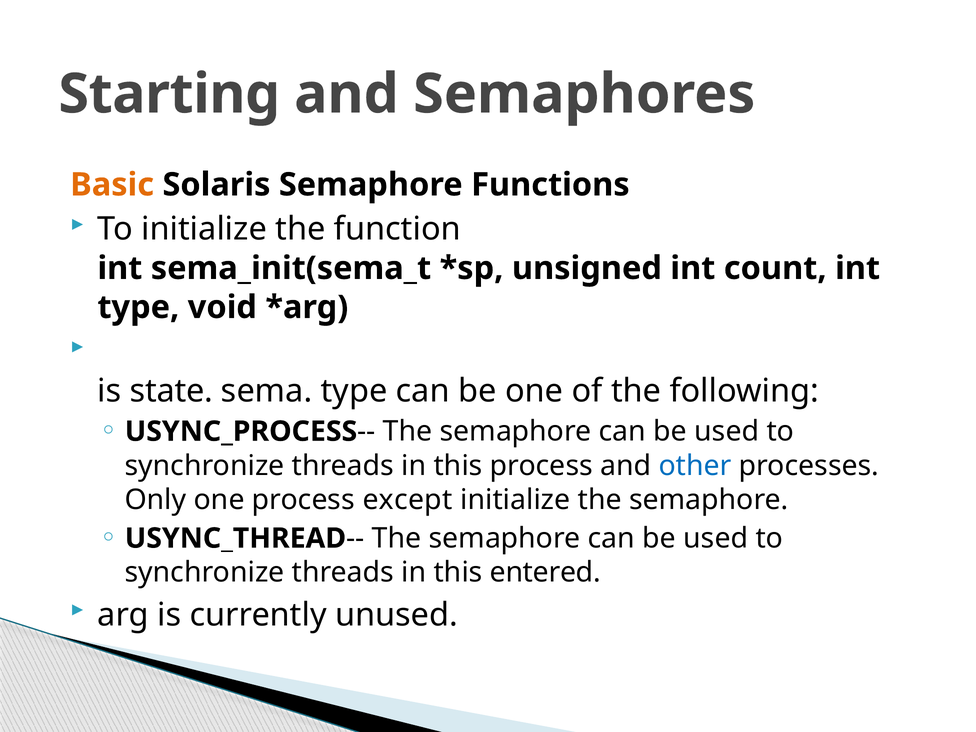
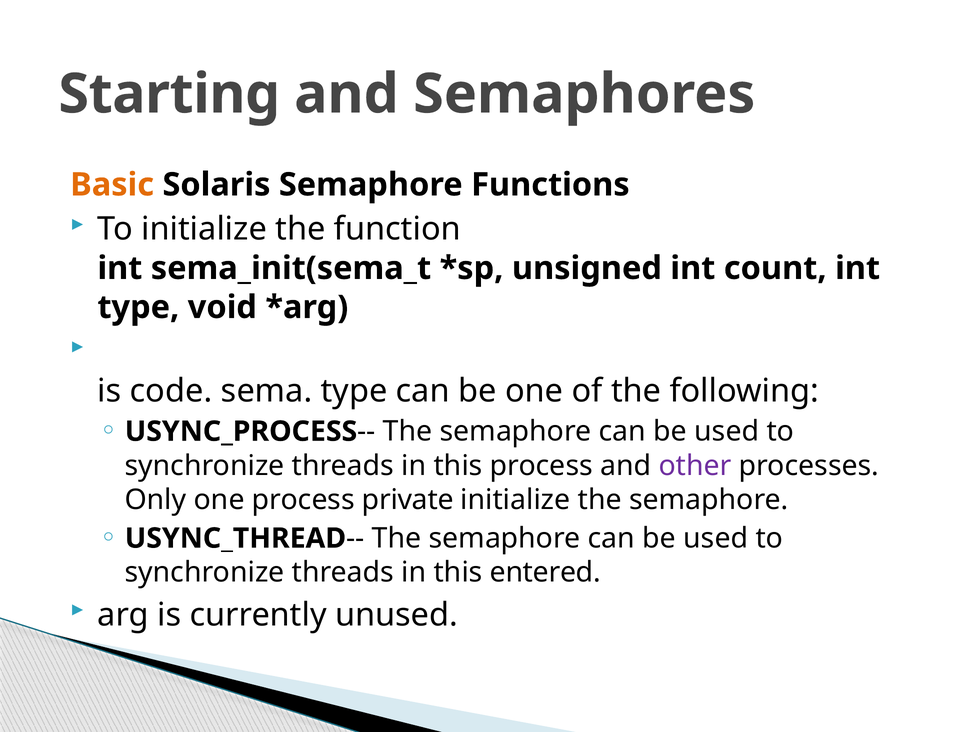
state: state -> code
other colour: blue -> purple
except: except -> private
